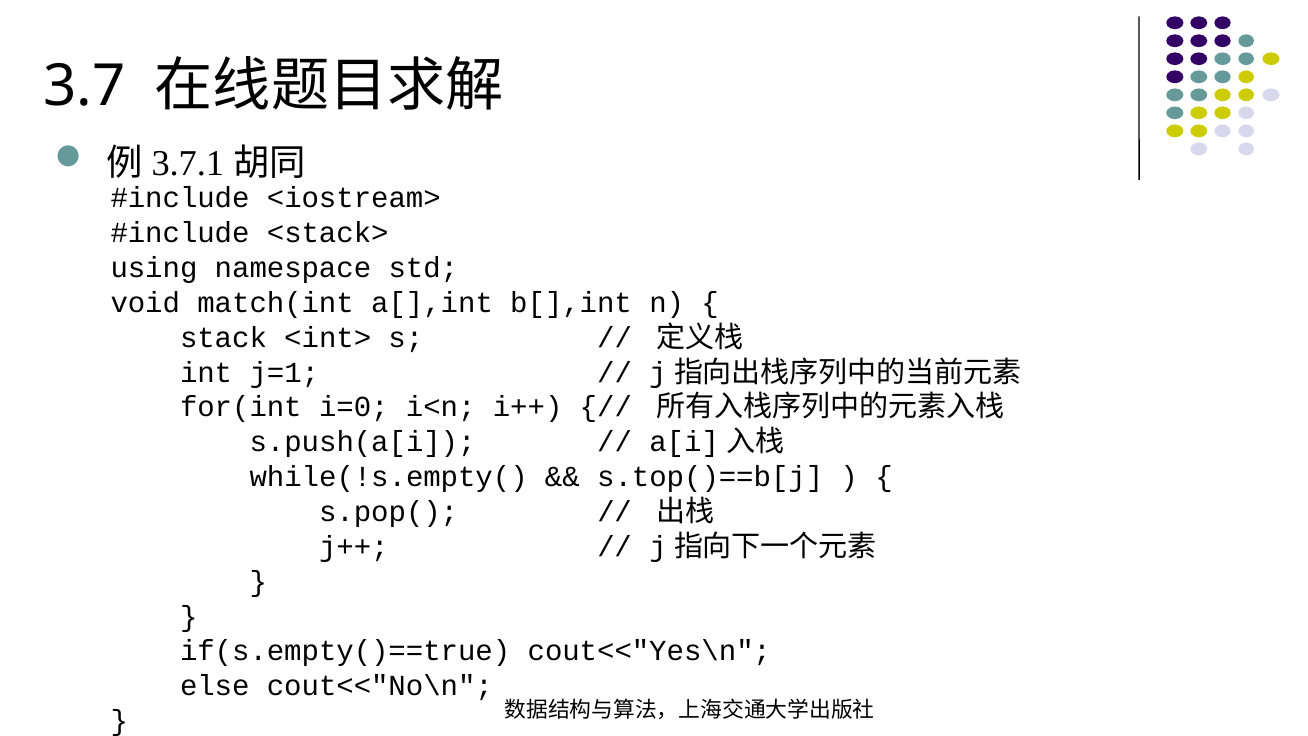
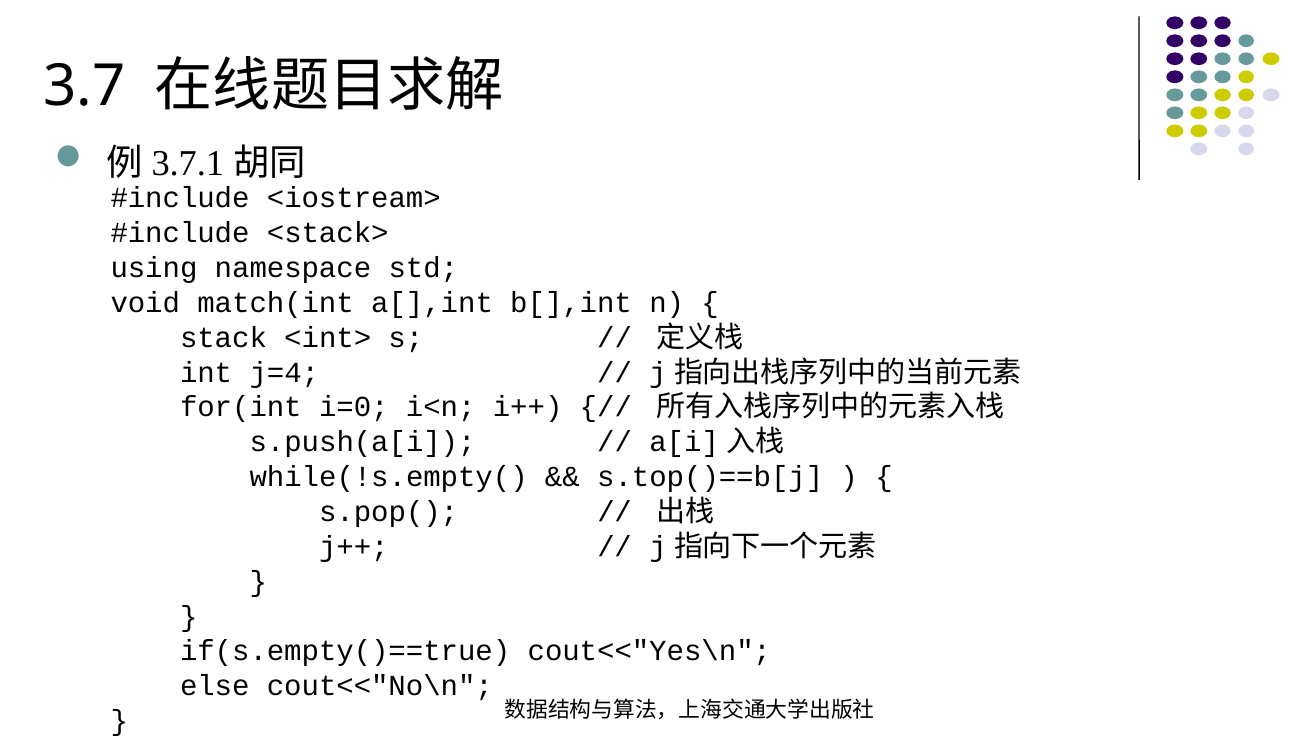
j=1: j=1 -> j=4
